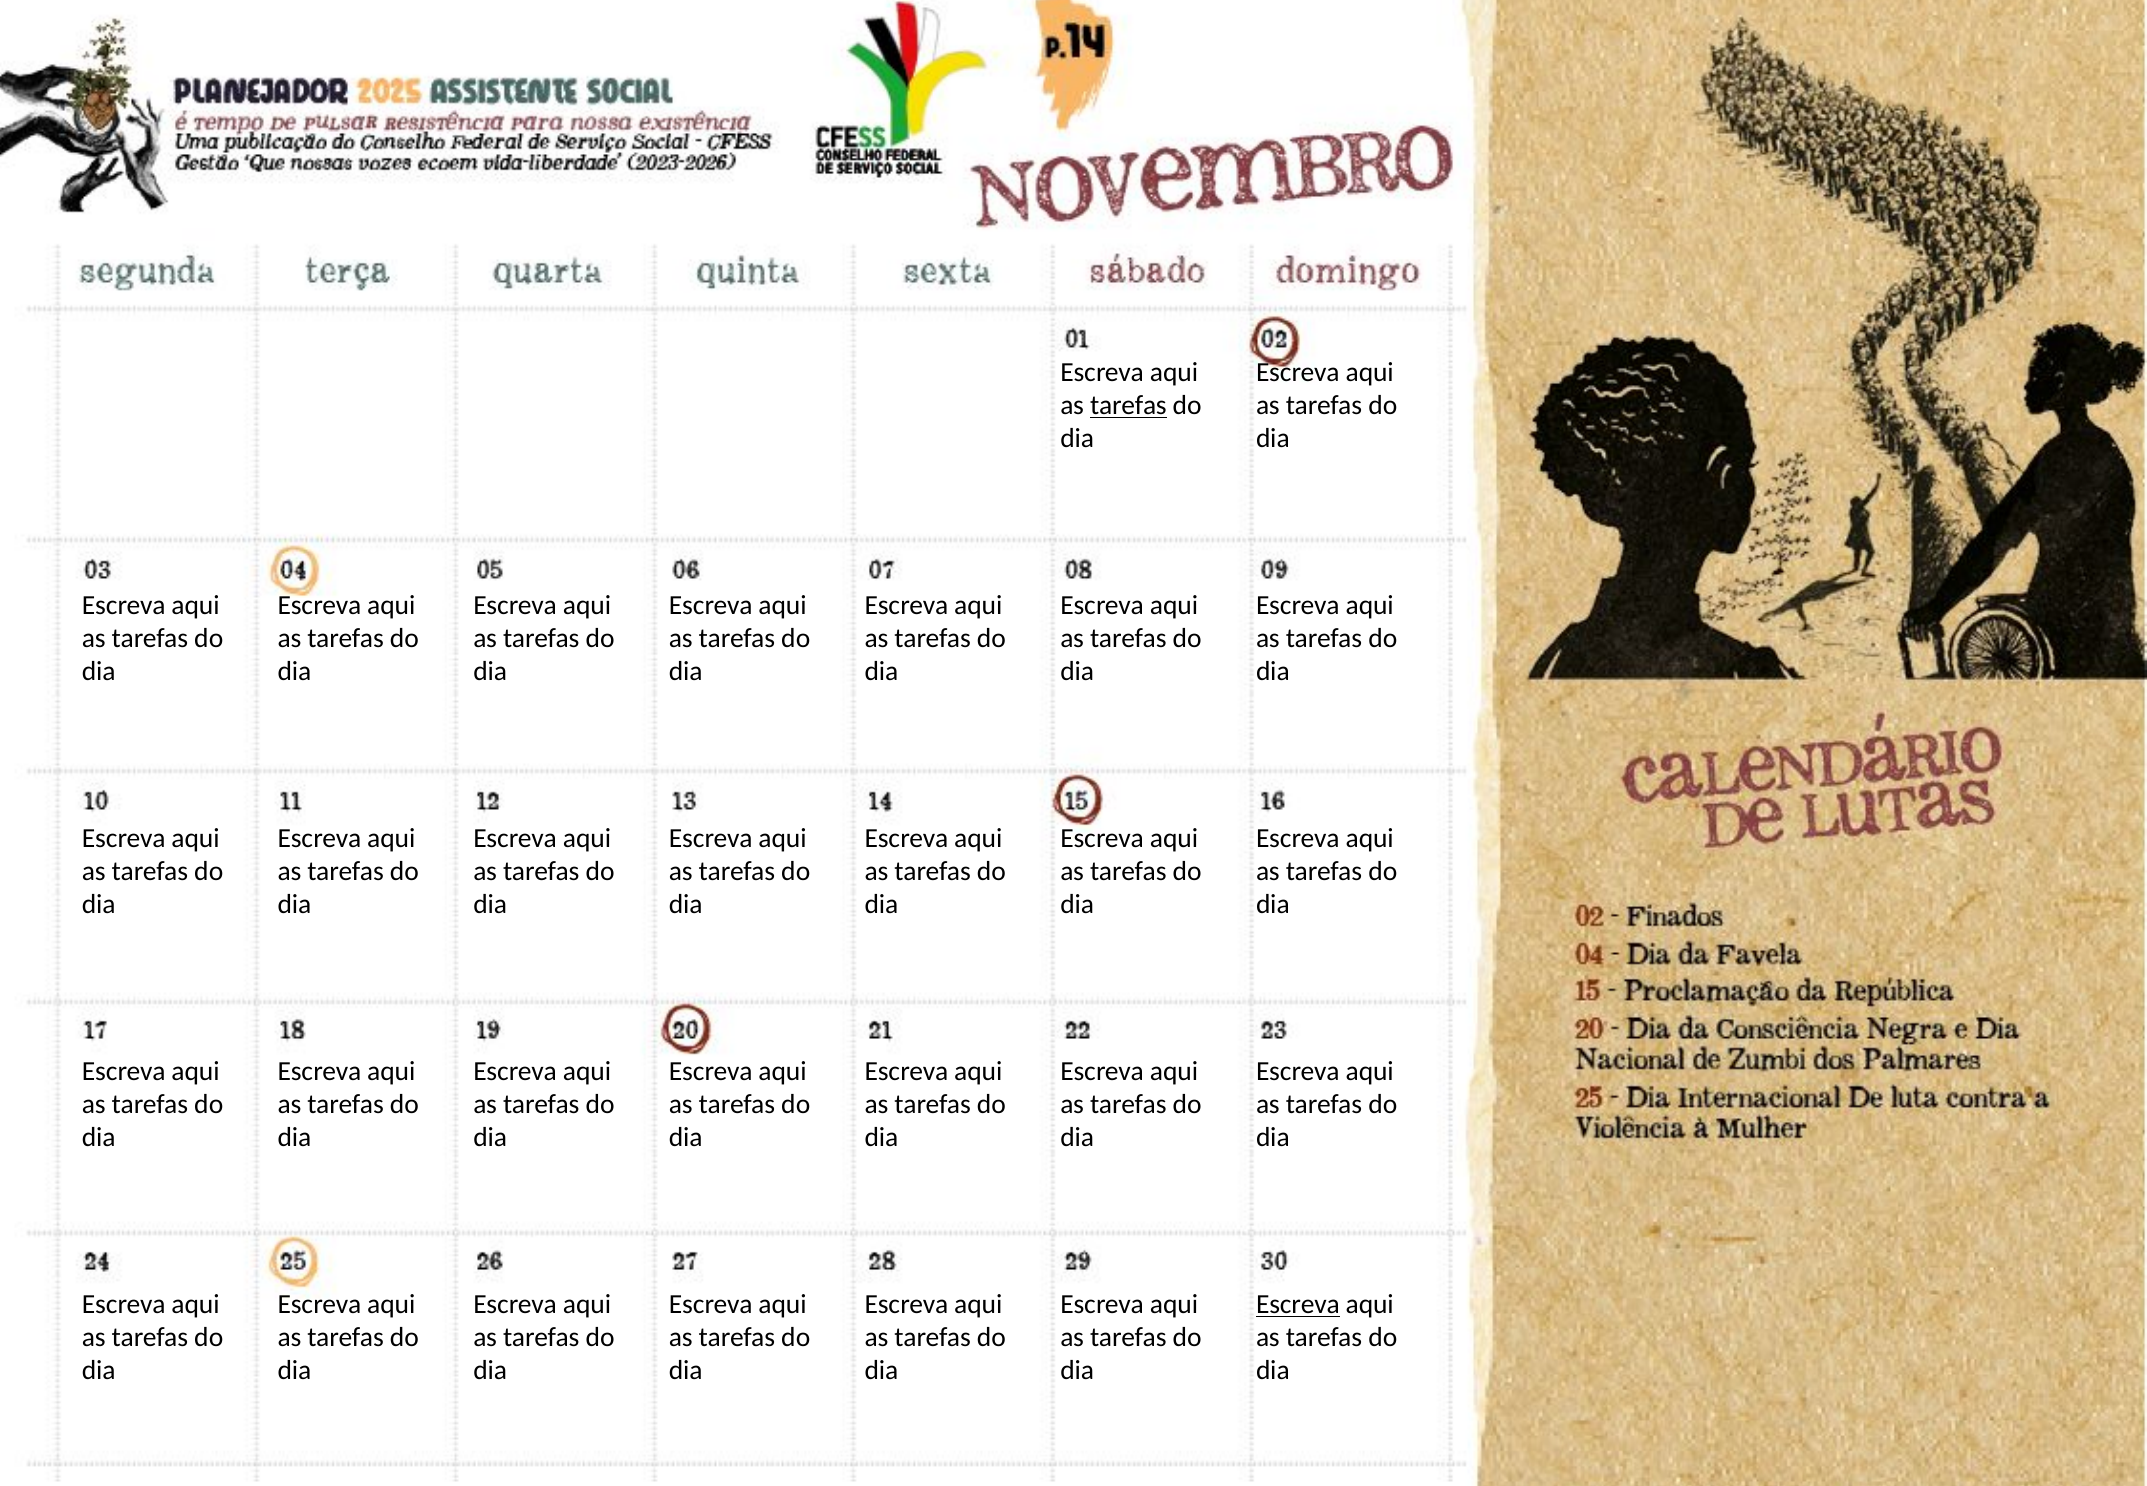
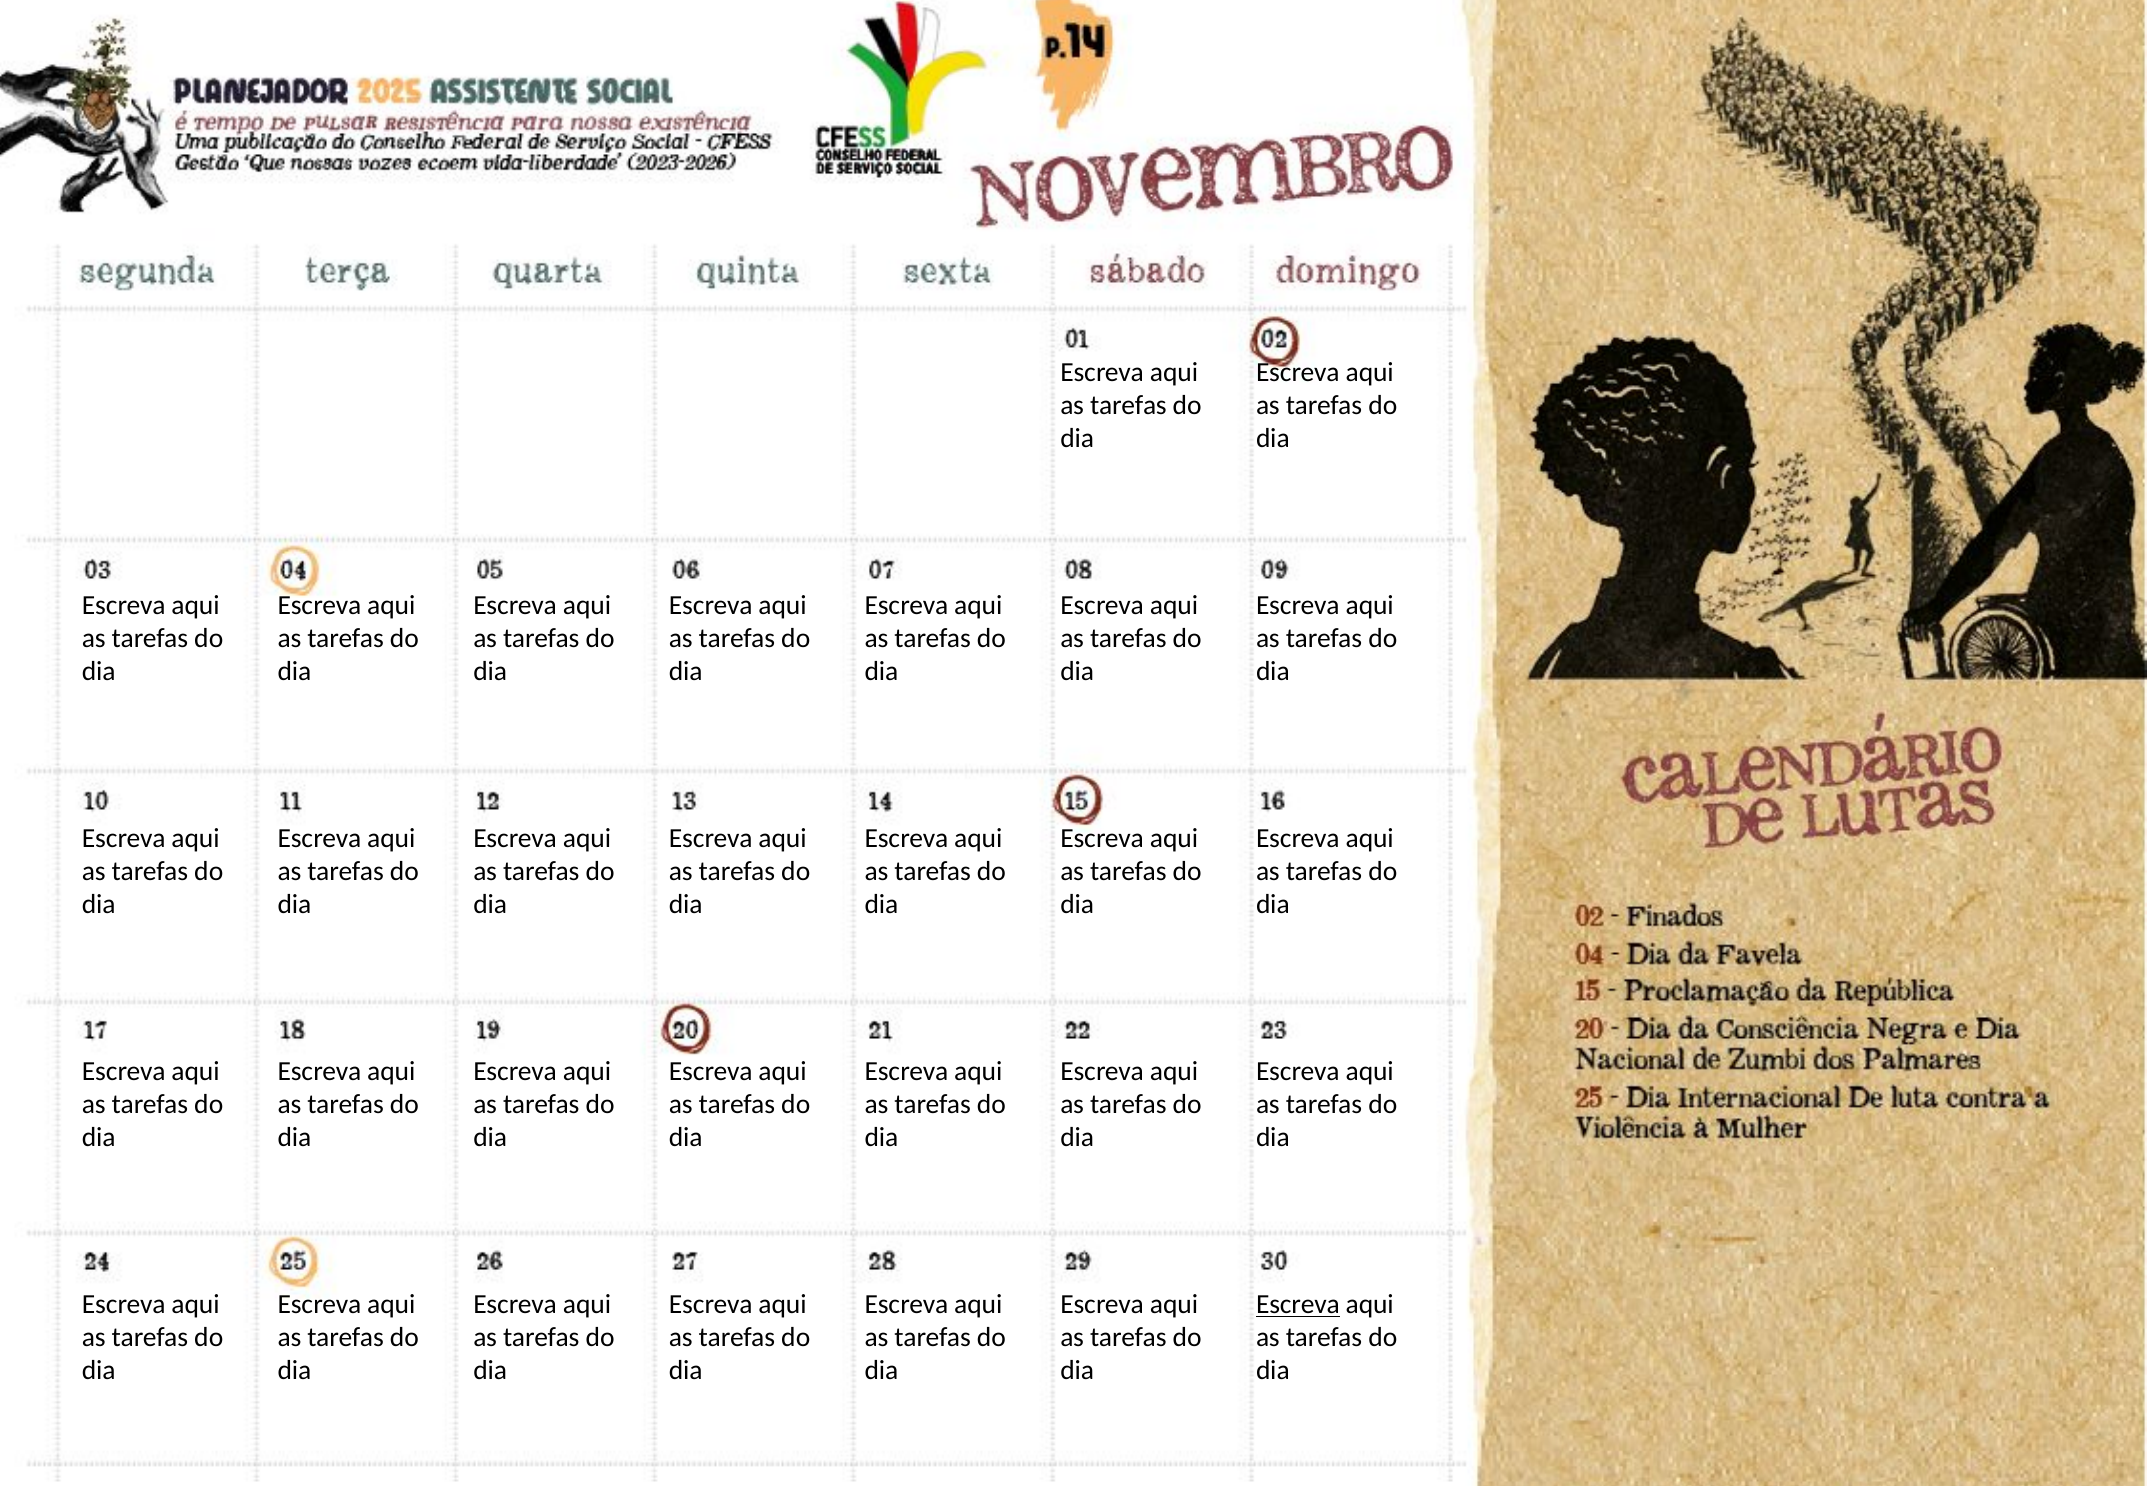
tarefas at (1128, 406) underline: present -> none
